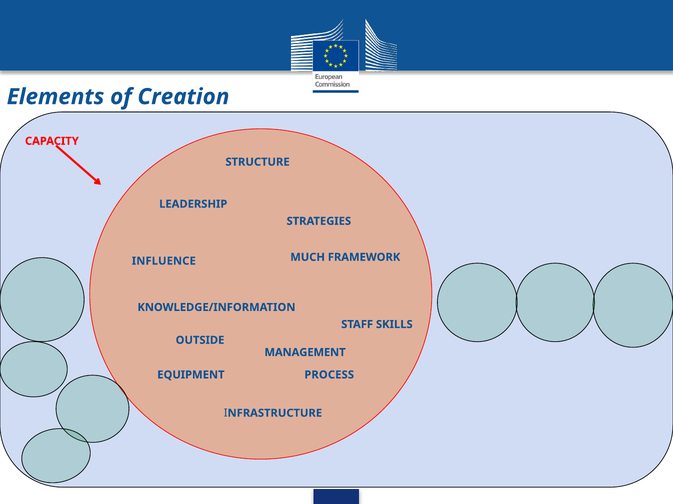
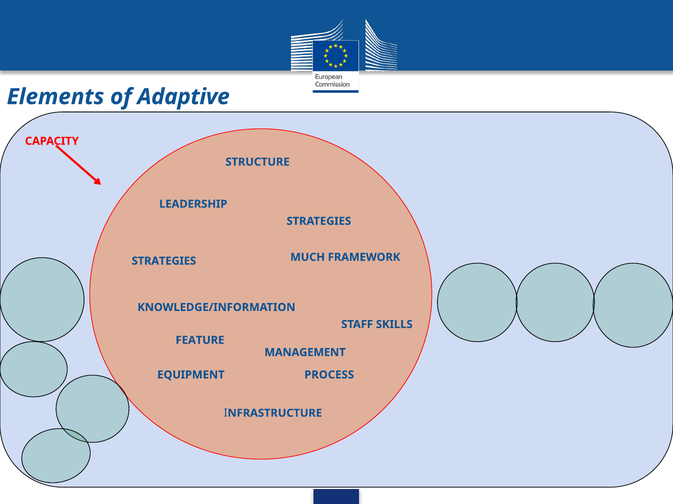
Creation: Creation -> Adaptive
INFLUENCE at (164, 261): INFLUENCE -> STRATEGIES
OUTSIDE: OUTSIDE -> FEATURE
